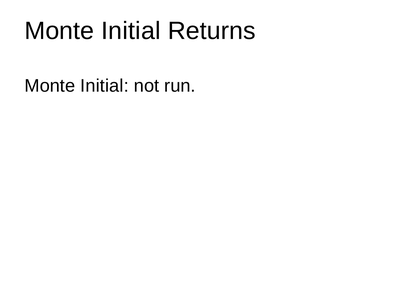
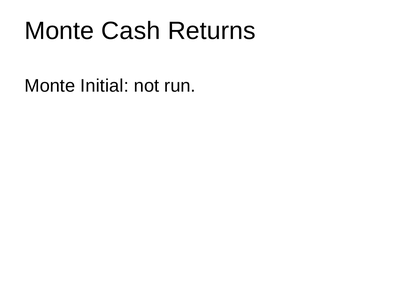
Initial at (131, 31): Initial -> Cash
